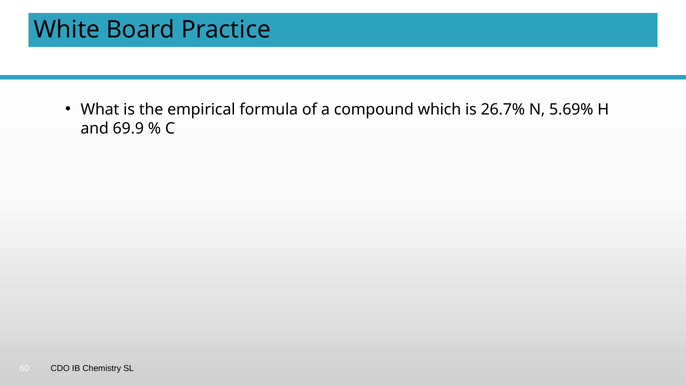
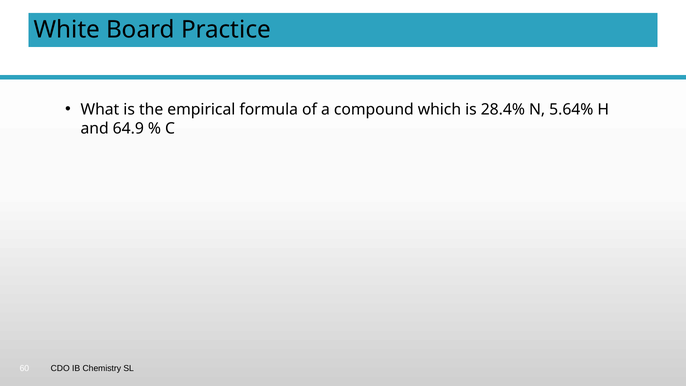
26.7%: 26.7% -> 28.4%
5.69%: 5.69% -> 5.64%
69.9: 69.9 -> 64.9
